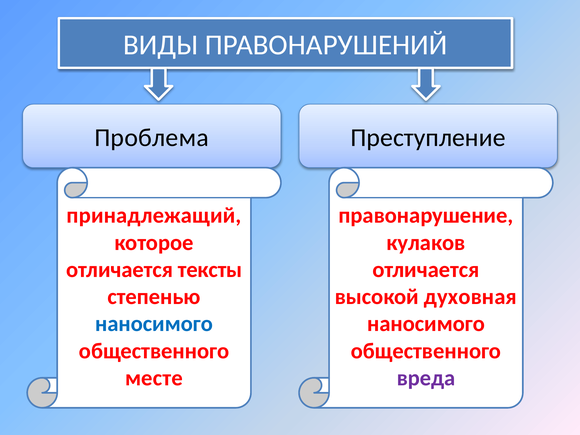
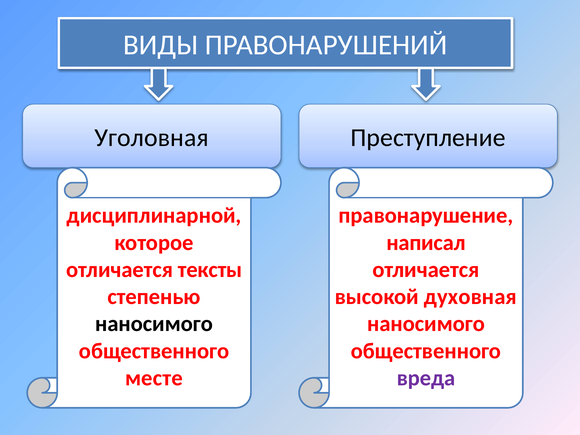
Проблема: Проблема -> Уголовная
принадлежащий: принадлежащий -> дисциплинарной
кулаков: кулаков -> написал
наносимого at (154, 324) colour: blue -> black
